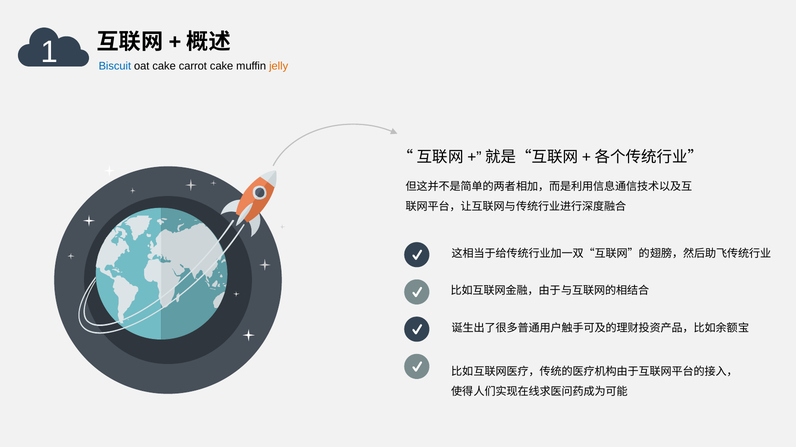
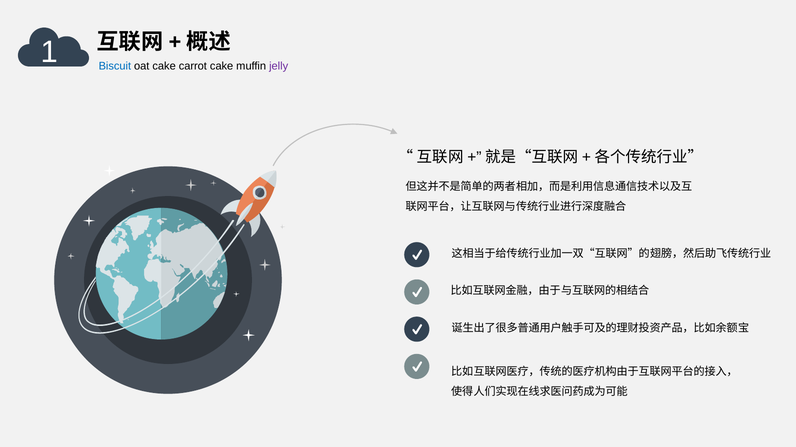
jelly colour: orange -> purple
